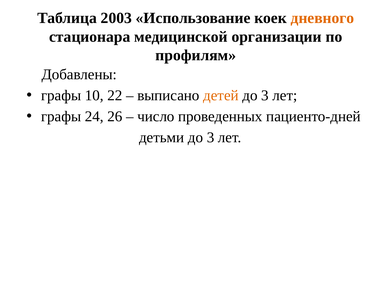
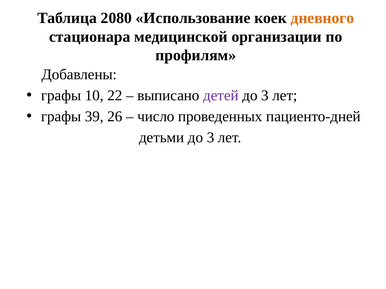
2003: 2003 -> 2080
детей colour: orange -> purple
24: 24 -> 39
